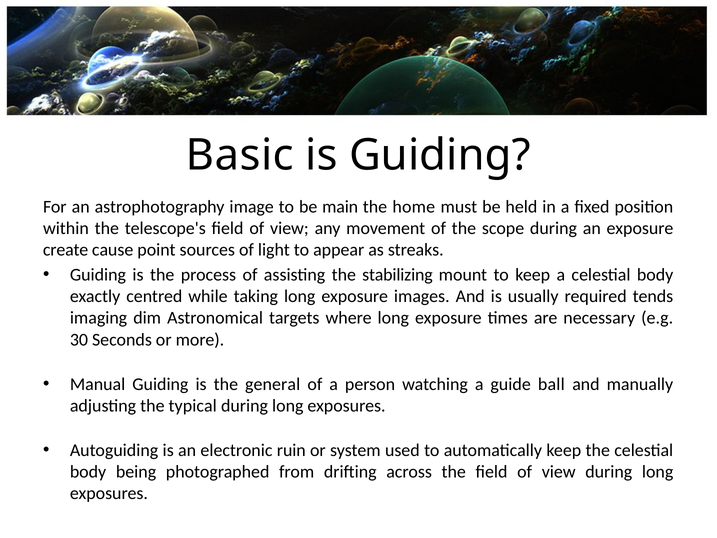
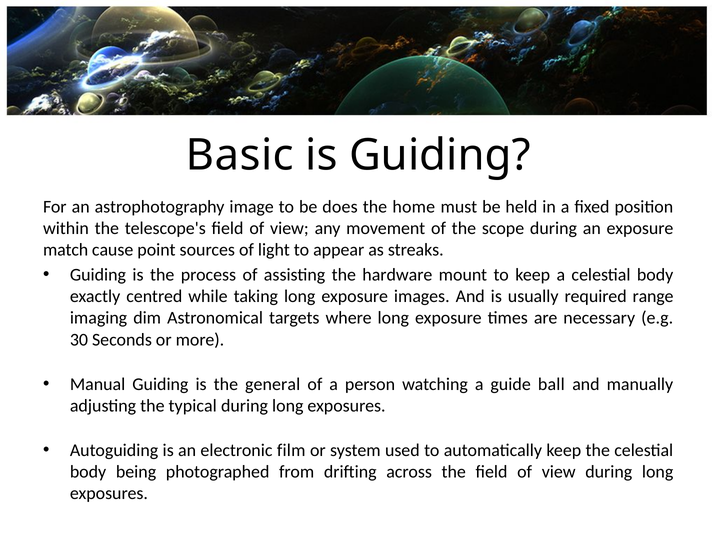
main: main -> does
create: create -> match
stabilizing: stabilizing -> hardware
tends: tends -> range
ruin: ruin -> film
